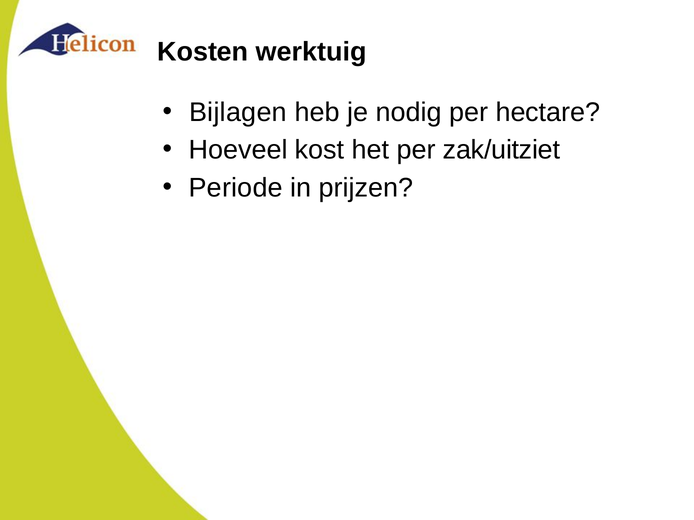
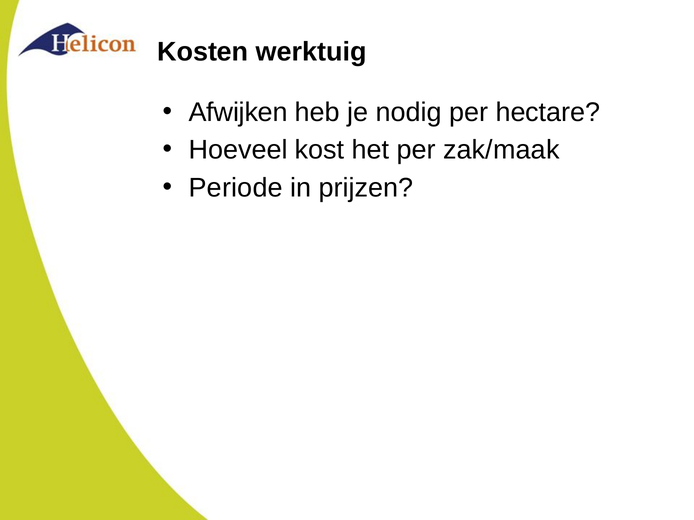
Bijlagen: Bijlagen -> Afwijken
zak/uitziet: zak/uitziet -> zak/maak
